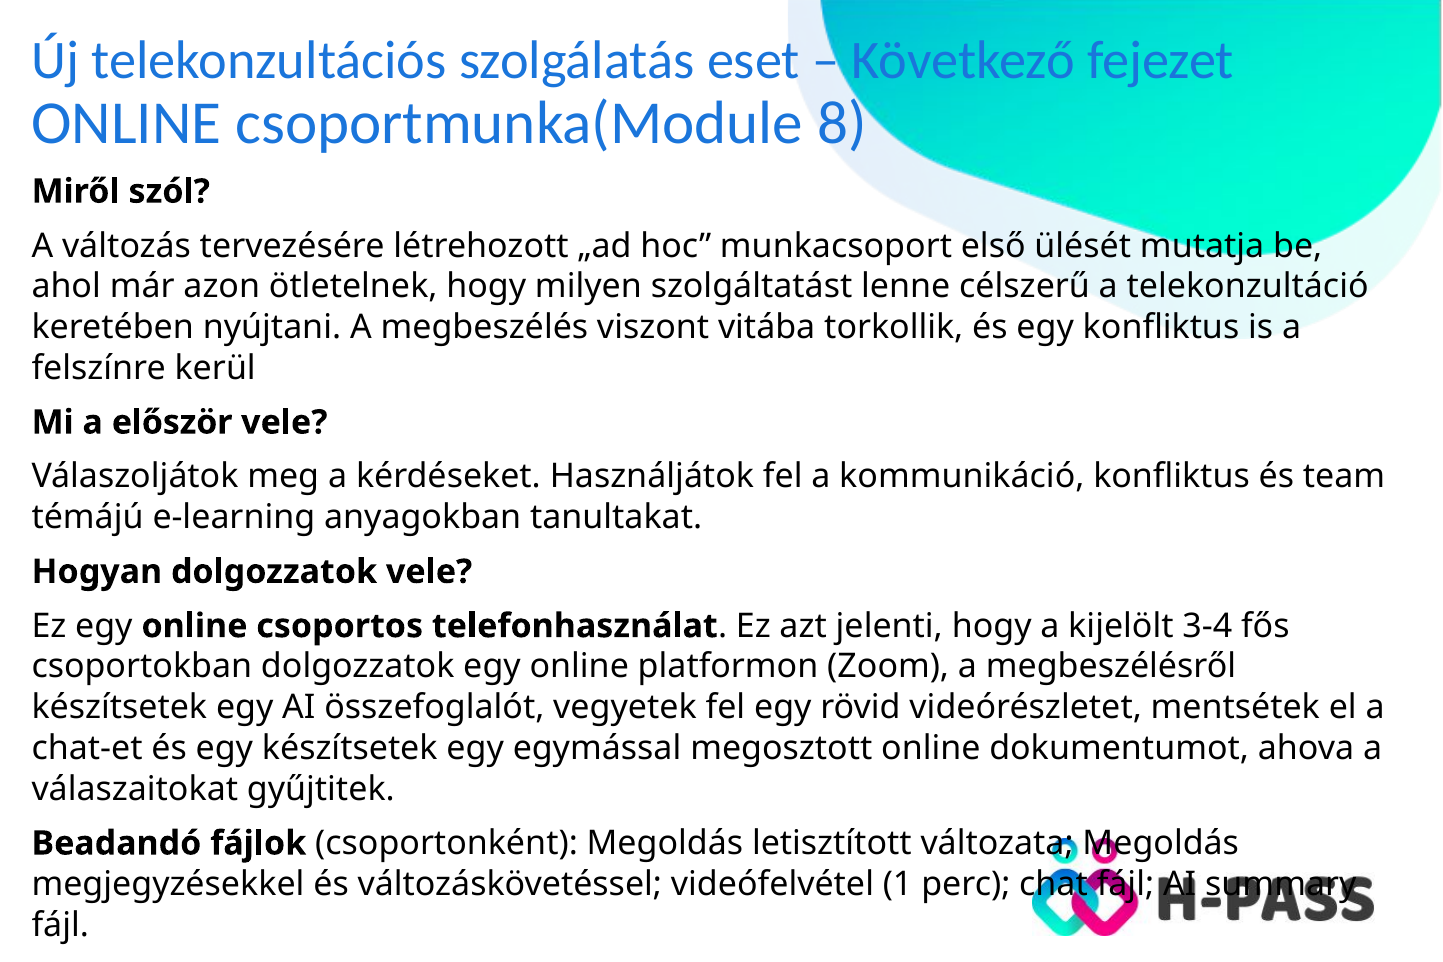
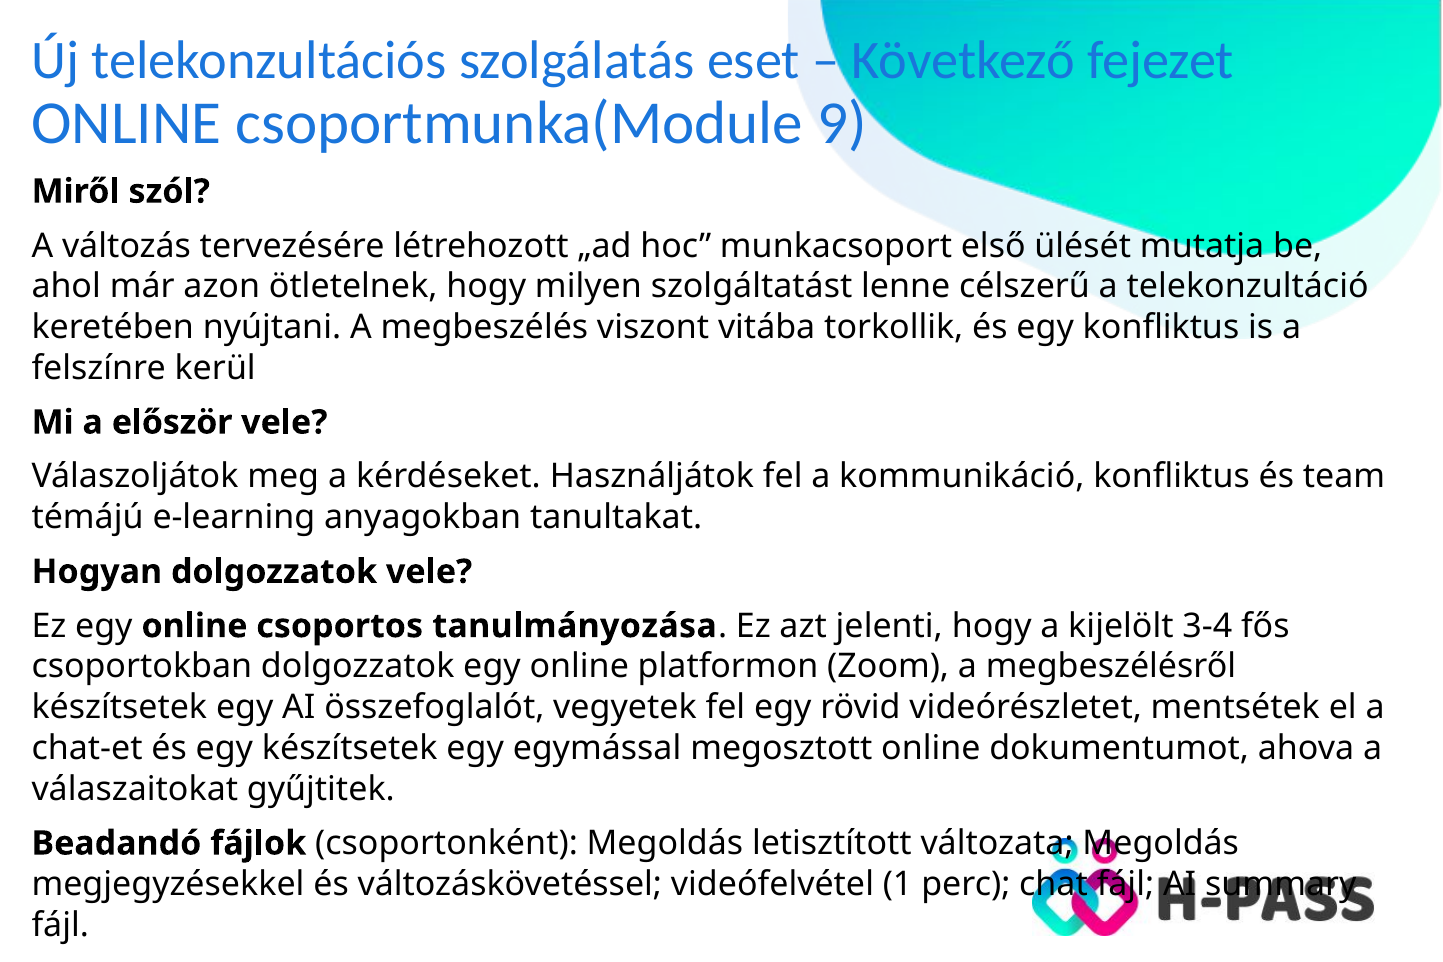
8: 8 -> 9
telefonhasználat: telefonhasználat -> tanulmányozása
